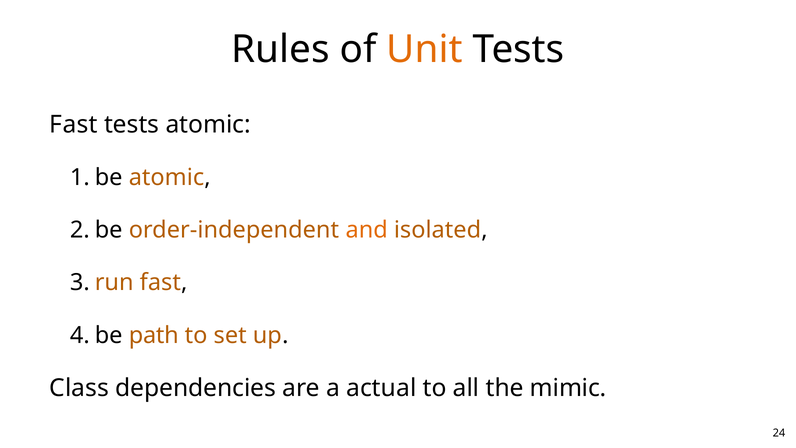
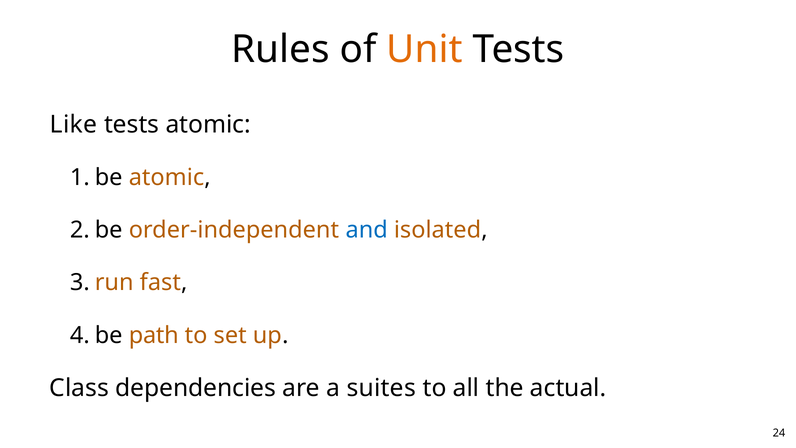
Fast at (74, 124): Fast -> Like
and colour: orange -> blue
actual: actual -> suites
mimic: mimic -> actual
